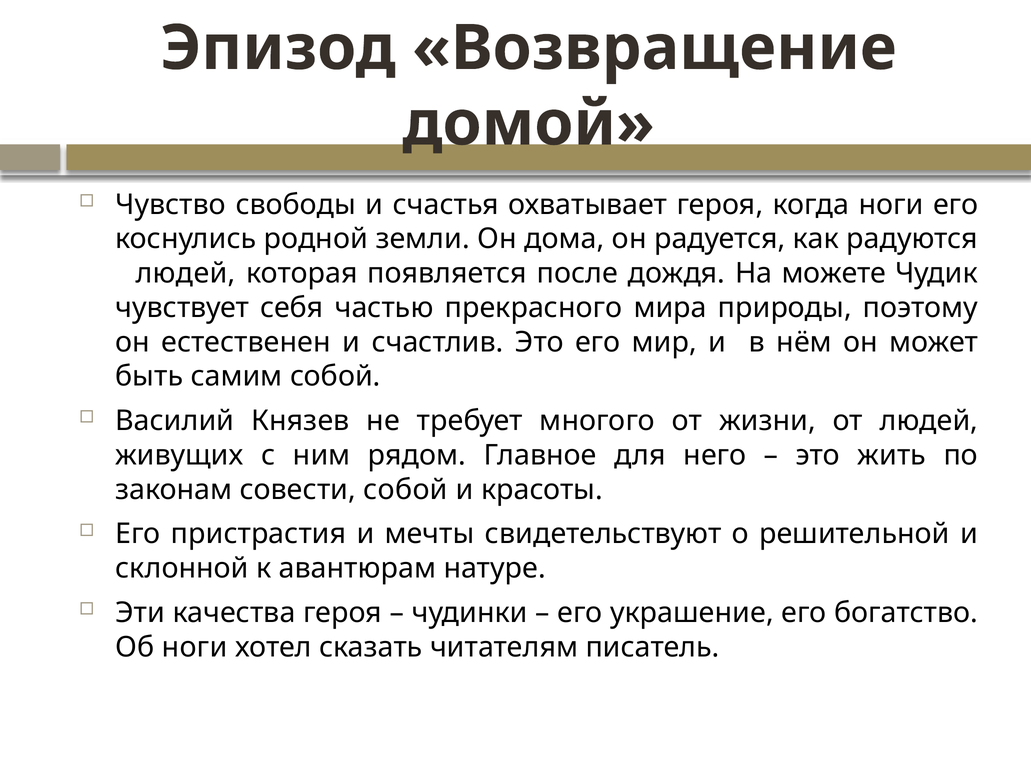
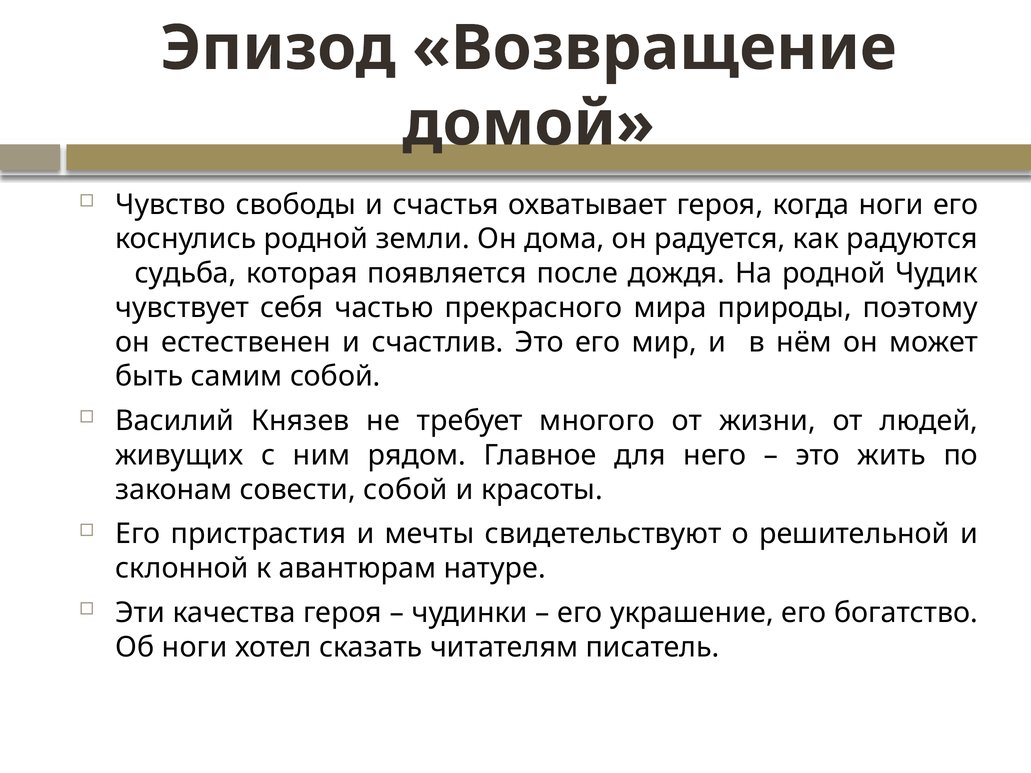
людей at (185, 273): людей -> судьба
На можете: можете -> родной
